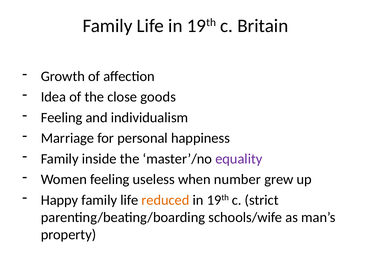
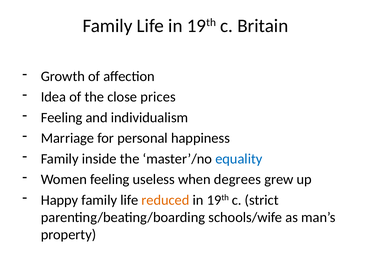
goods: goods -> prices
equality colour: purple -> blue
number: number -> degrees
